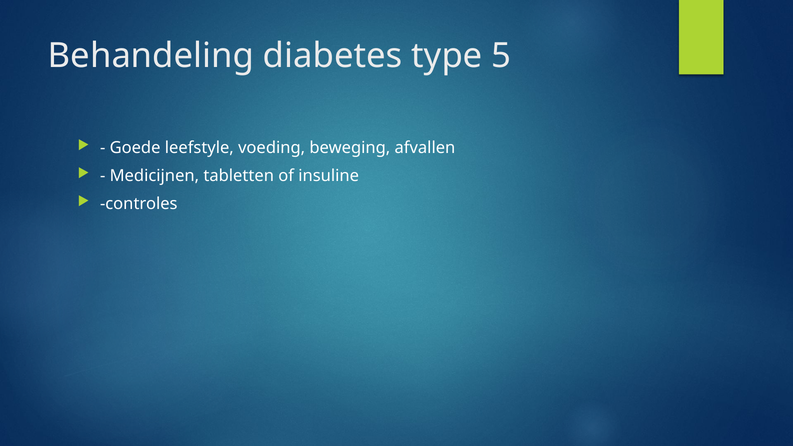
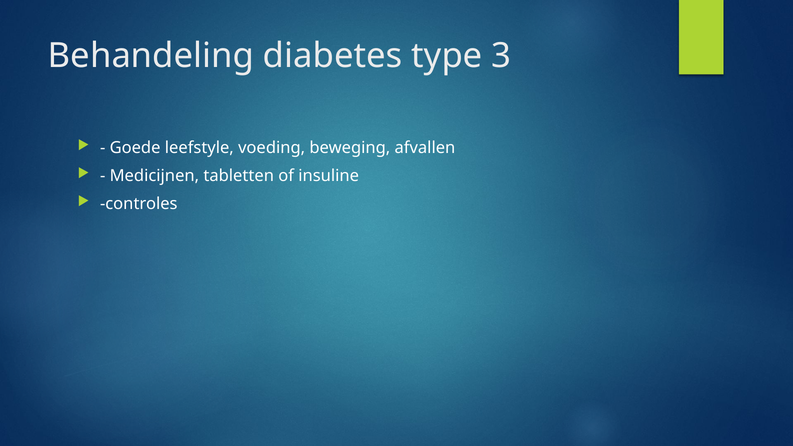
5: 5 -> 3
